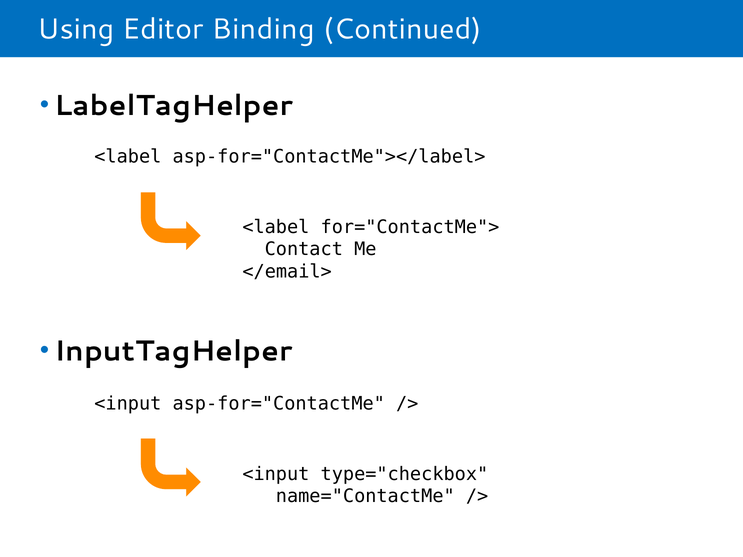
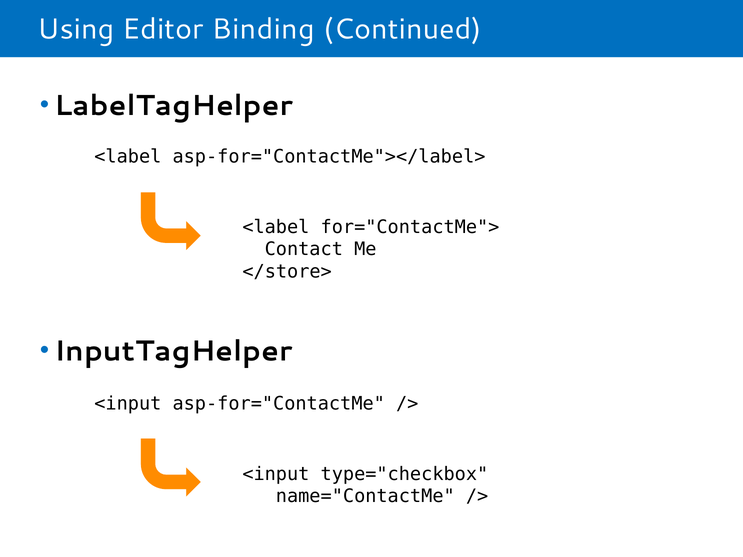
</email>: </email> -> </store>
